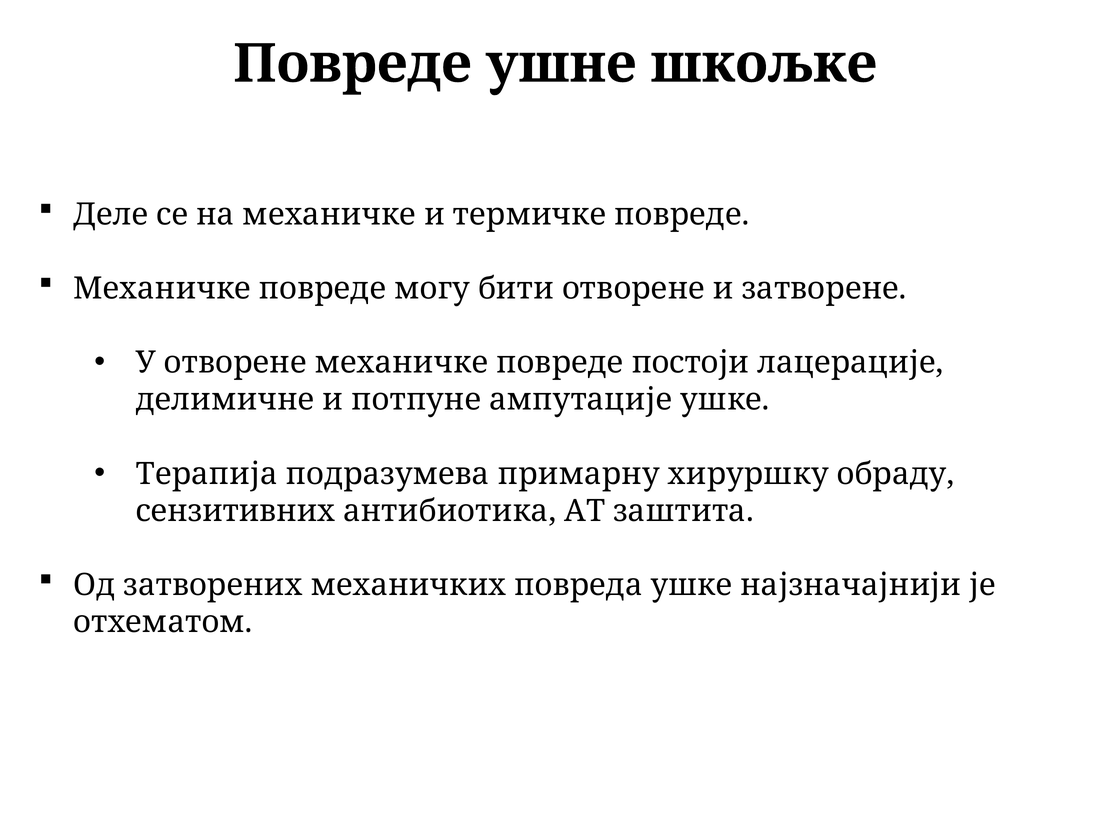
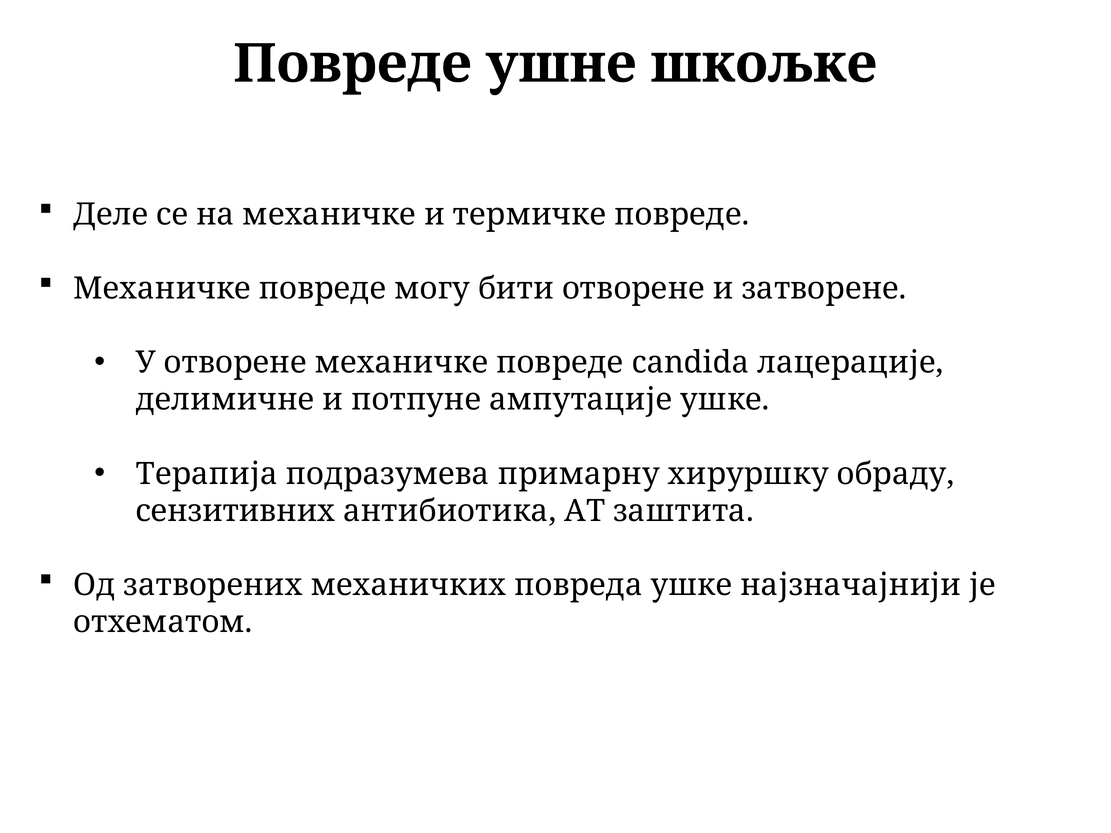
постоји: постоји -> candida
